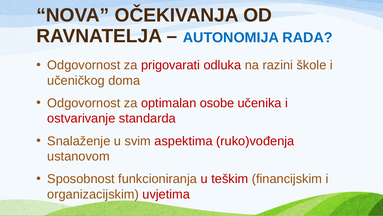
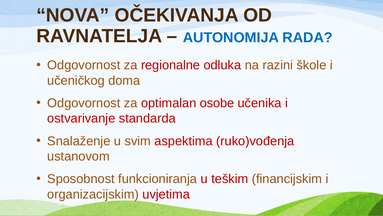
prigovarati: prigovarati -> regionalne
